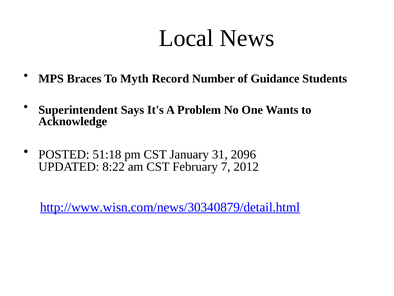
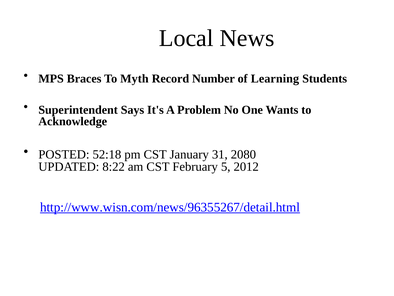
Guidance: Guidance -> Learning
51:18: 51:18 -> 52:18
2096: 2096 -> 2080
7: 7 -> 5
http://www.wisn.com/news/30340879/detail.html: http://www.wisn.com/news/30340879/detail.html -> http://www.wisn.com/news/96355267/detail.html
